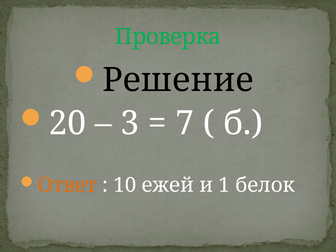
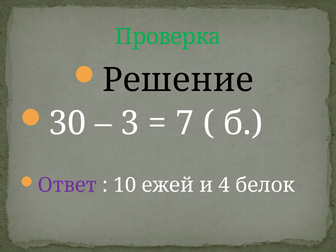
20: 20 -> 30
Ответ colour: orange -> purple
1: 1 -> 4
